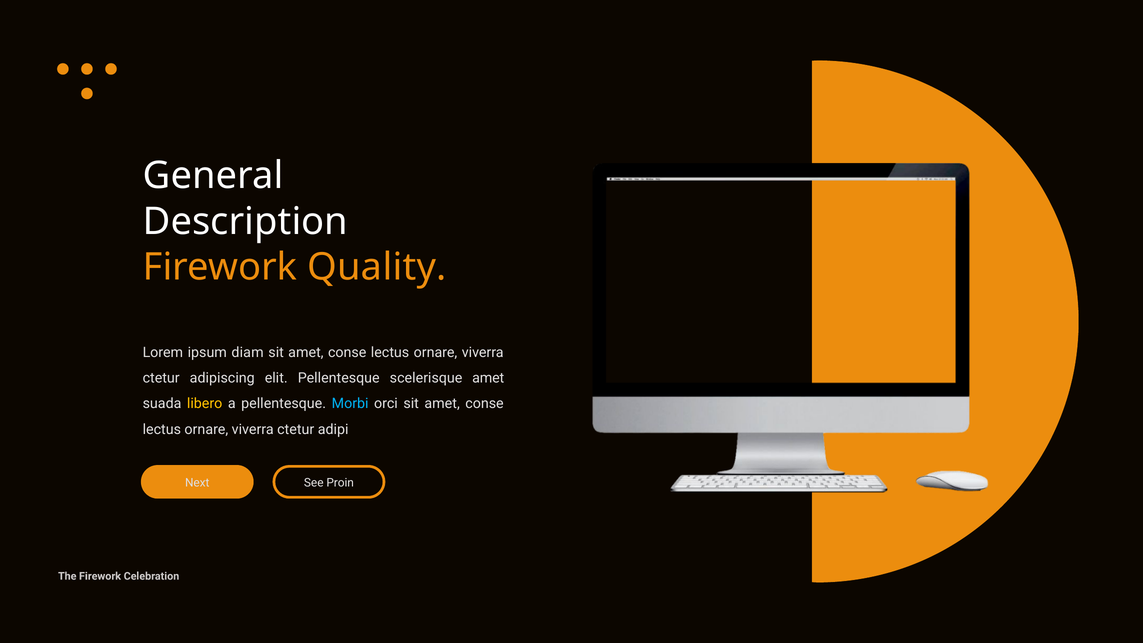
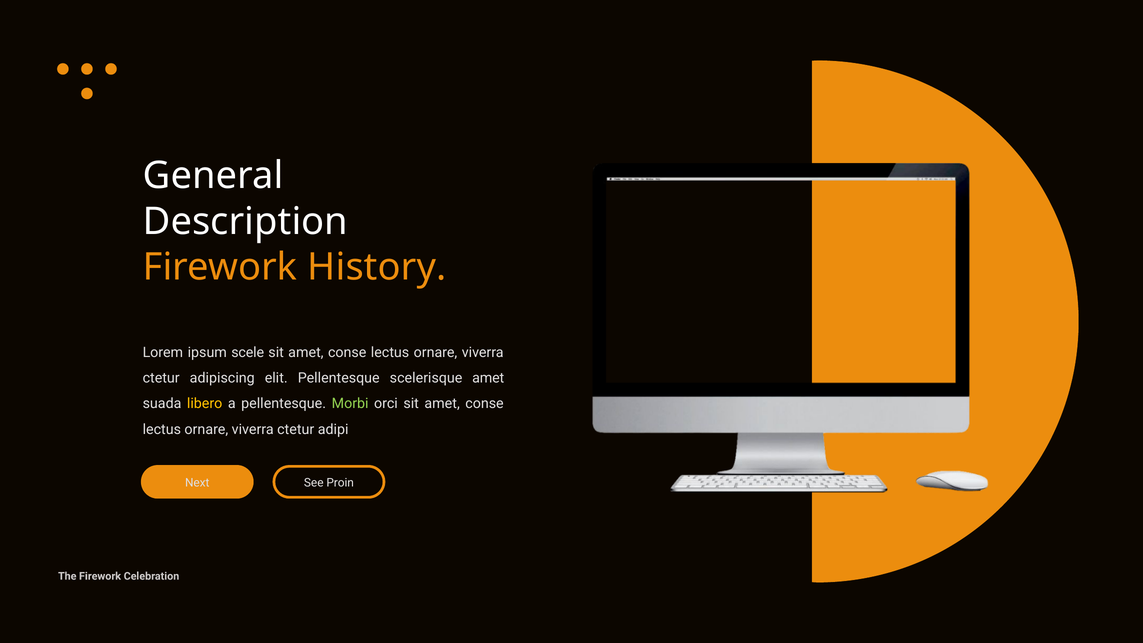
Quality: Quality -> History
diam: diam -> scele
Morbi colour: light blue -> light green
